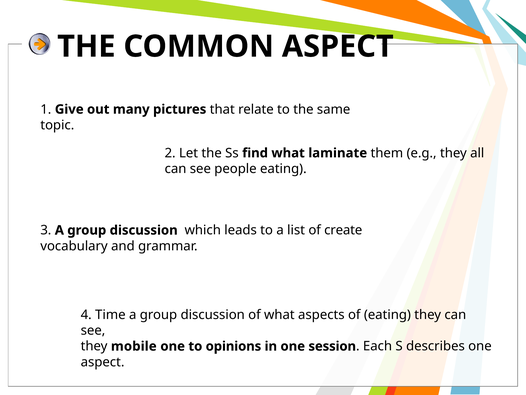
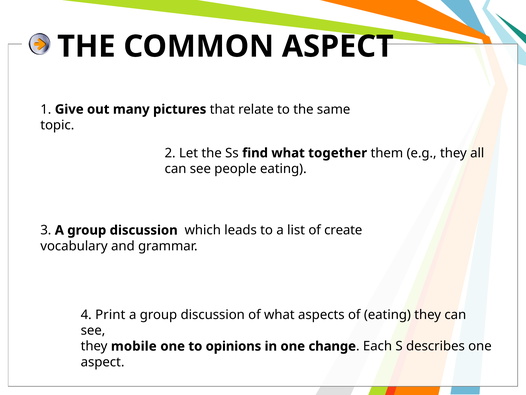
laminate: laminate -> together
Time: Time -> Print
session: session -> change
